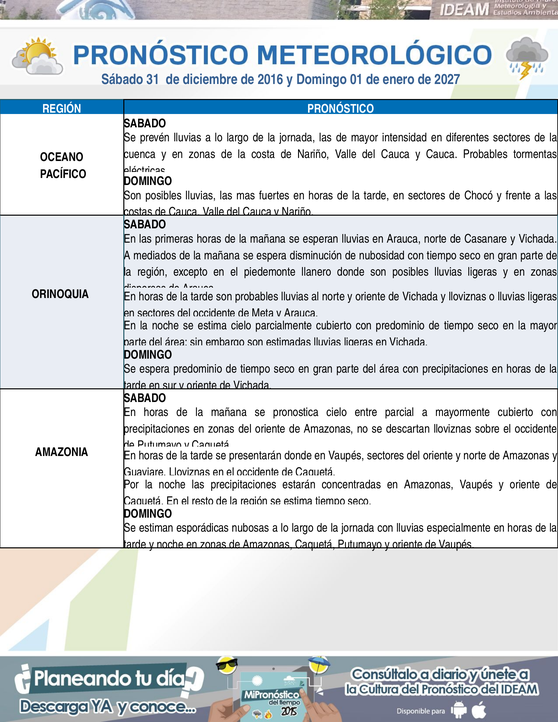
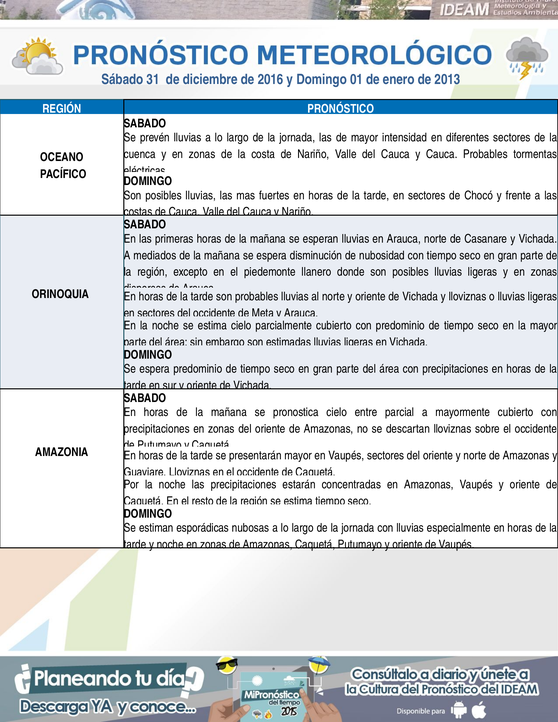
2027: 2027 -> 2013
presentarán donde: donde -> mayor
